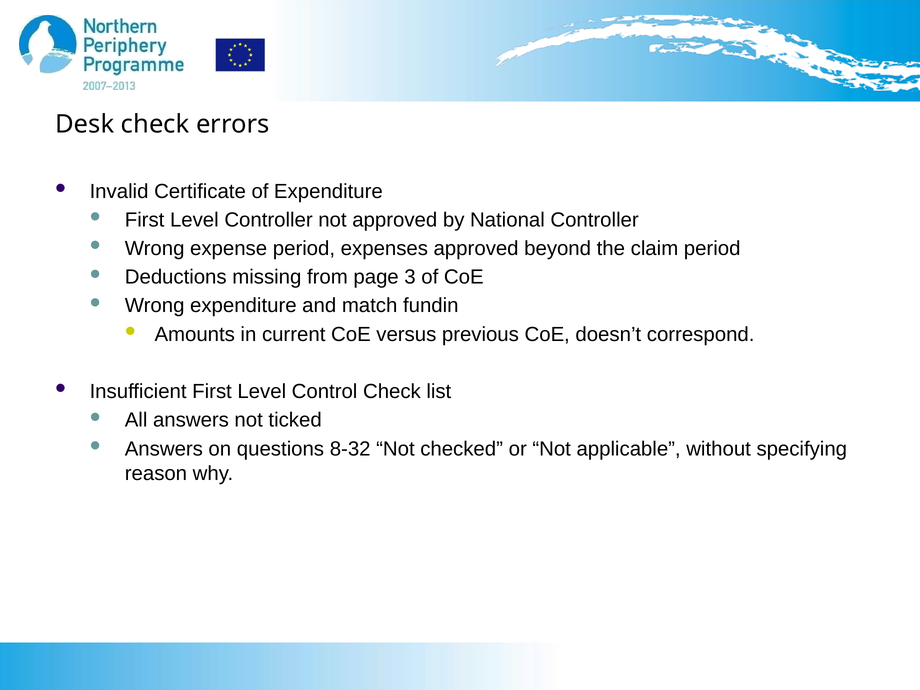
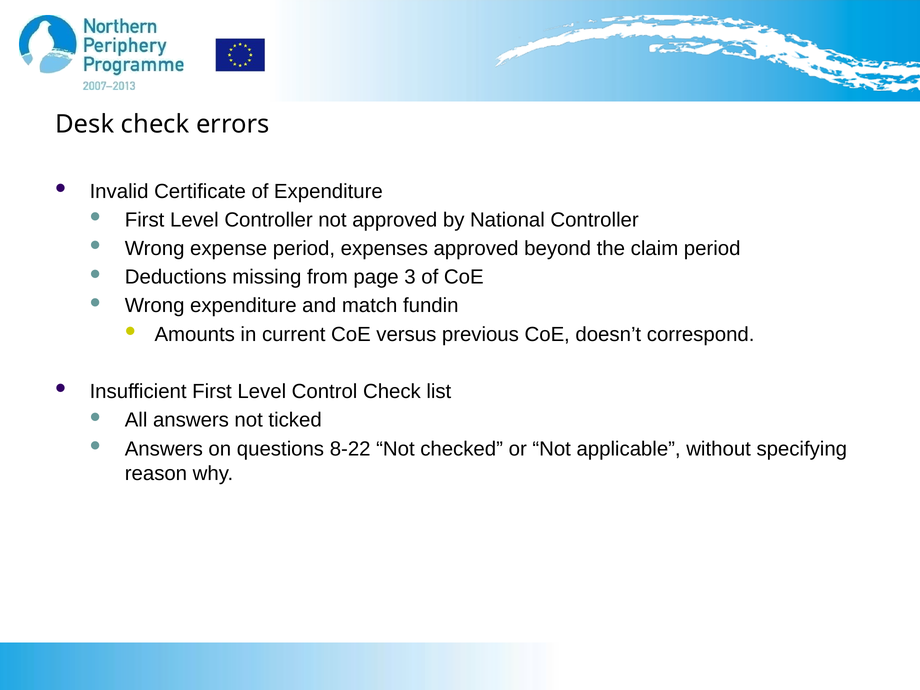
8-32: 8-32 -> 8-22
